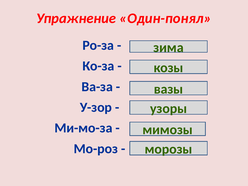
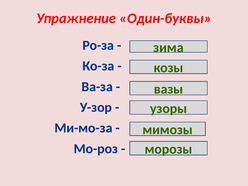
Один-понял: Один-понял -> Один-буквы
